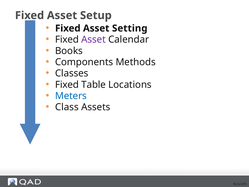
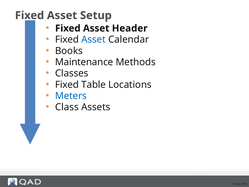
Setting: Setting -> Header
Asset at (94, 40) colour: purple -> blue
Components: Components -> Maintenance
